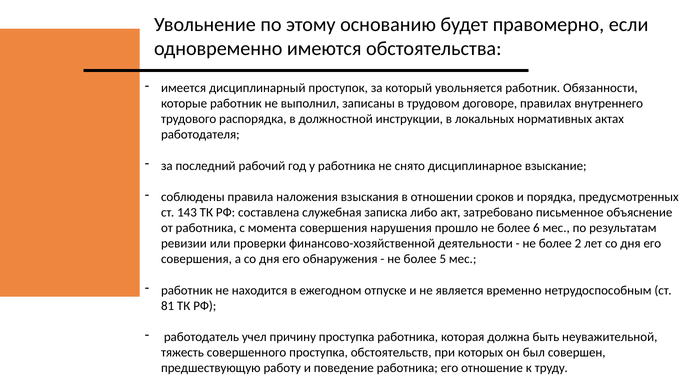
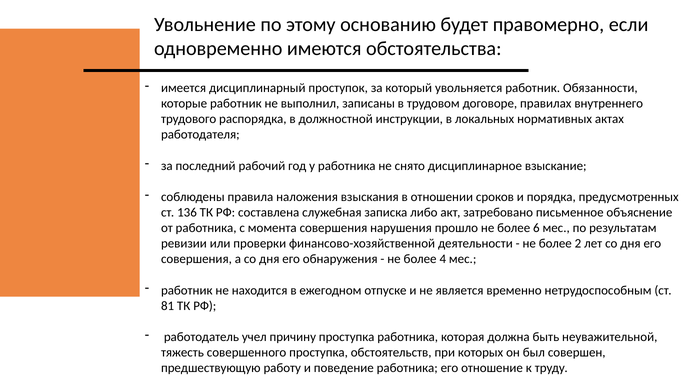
143: 143 -> 136
5: 5 -> 4
